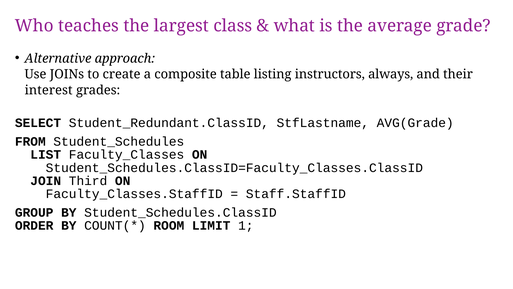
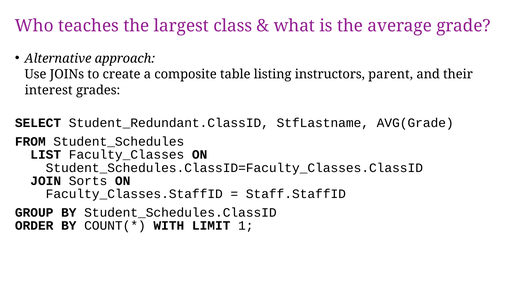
always: always -> parent
Third: Third -> Sorts
ROOM: ROOM -> WITH
